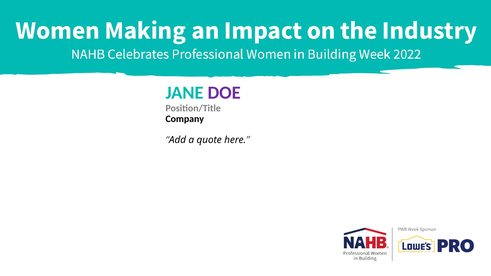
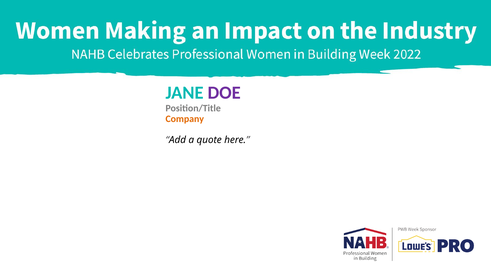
Company colour: black -> orange
